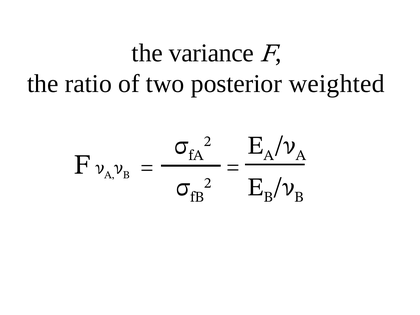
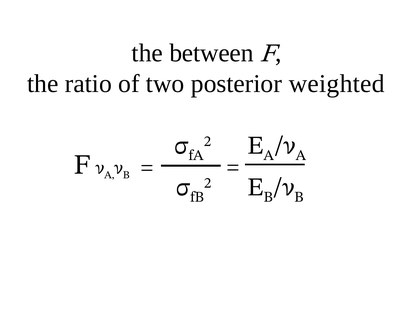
variance: variance -> between
